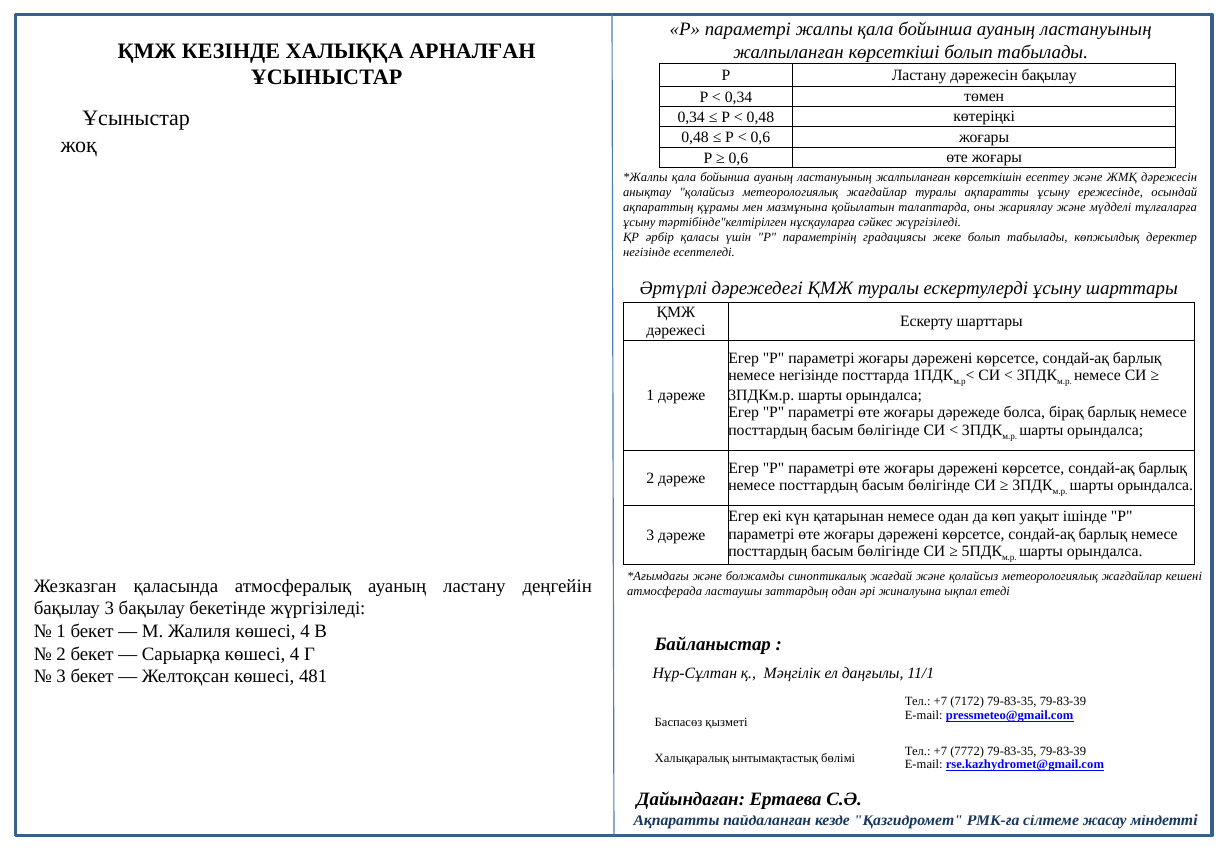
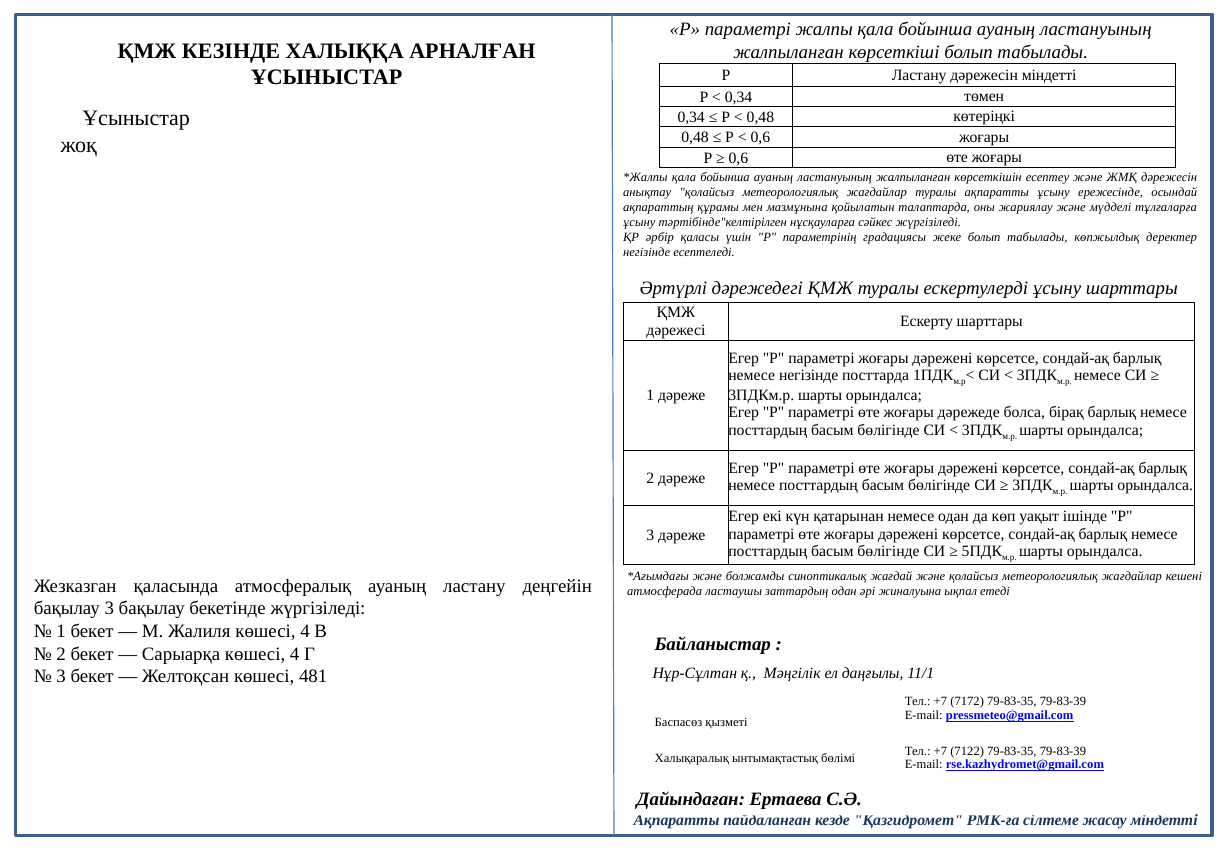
дәрежесін бақылау: бақылау -> міндетті
7772: 7772 -> 7122
